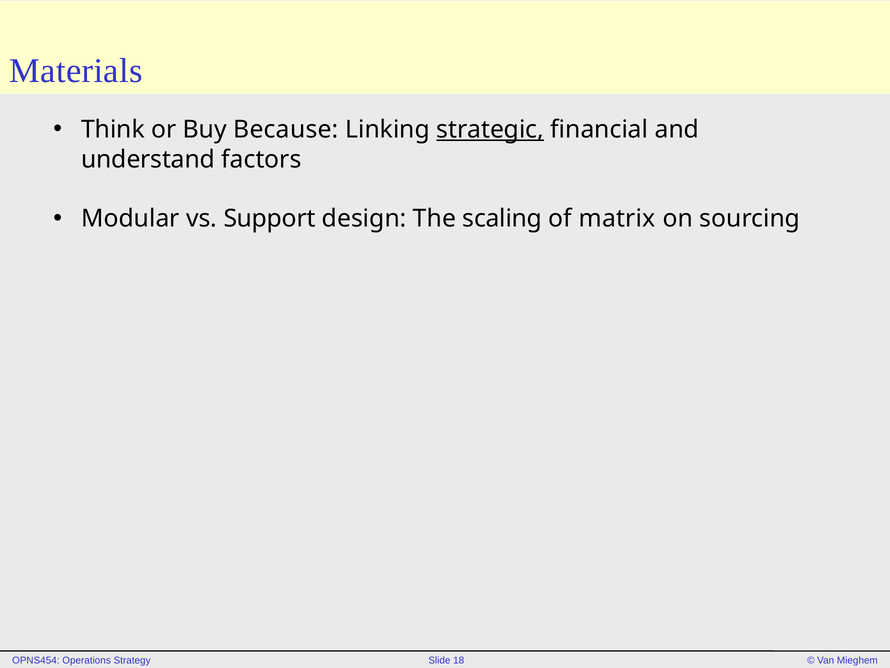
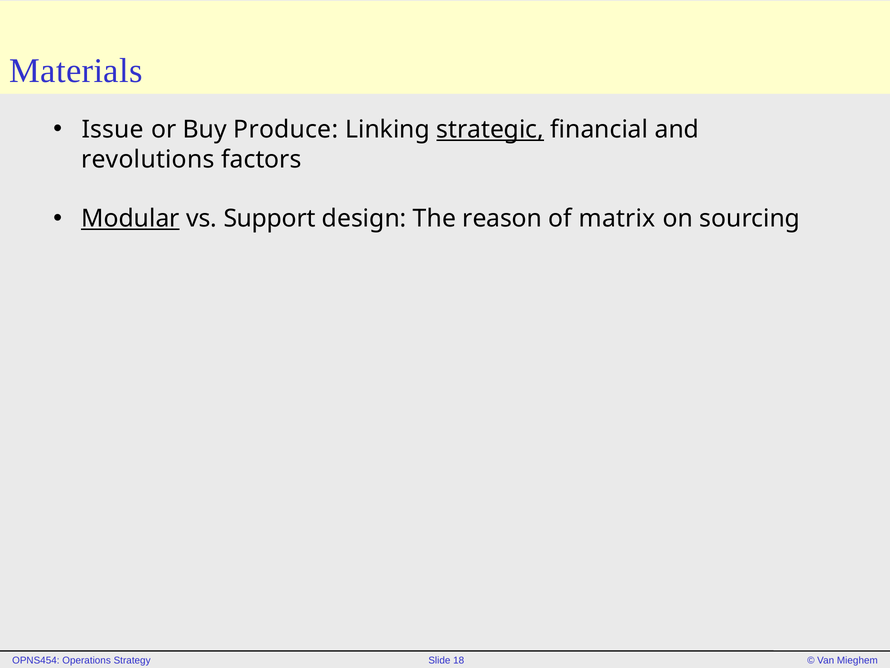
Think: Think -> Issue
Because: Because -> Produce
understand: understand -> revolutions
Modular underline: none -> present
scaling: scaling -> reason
